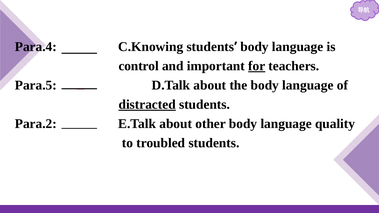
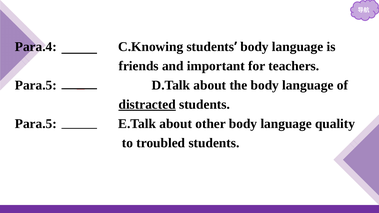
control: control -> friends
for underline: present -> none
Para.2 at (36, 124): Para.2 -> Para.5
